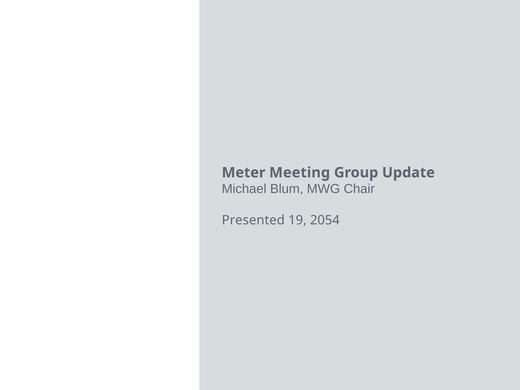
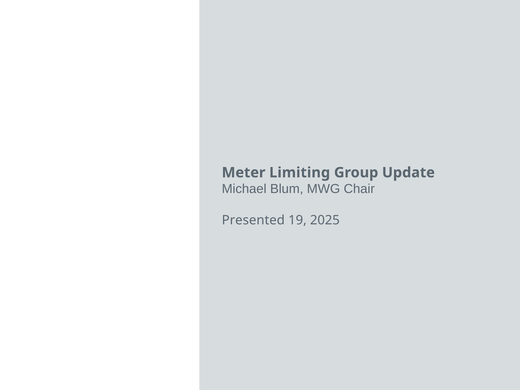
Meeting: Meeting -> Limiting
2054: 2054 -> 2025
